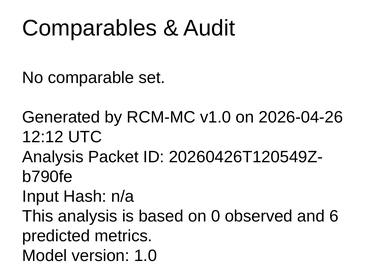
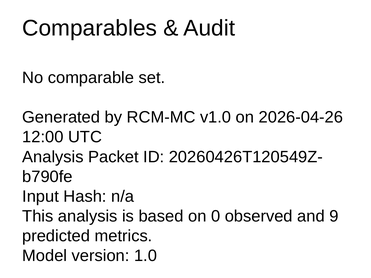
12:12: 12:12 -> 12:00
6: 6 -> 9
